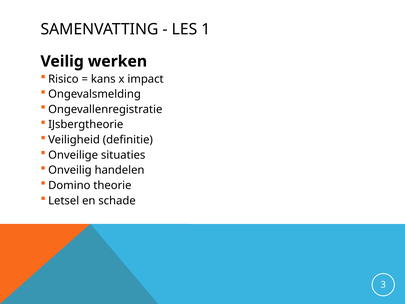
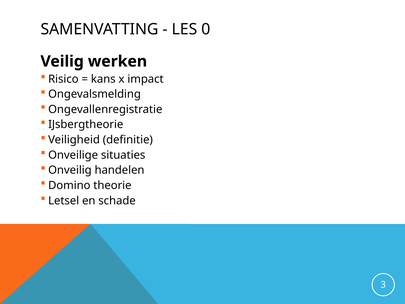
1: 1 -> 0
